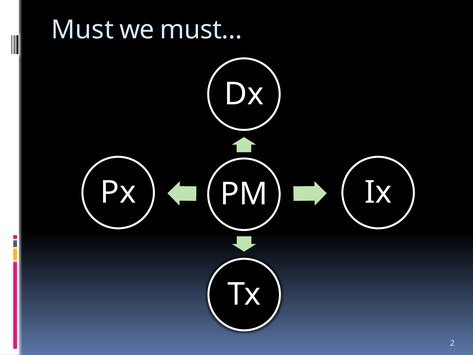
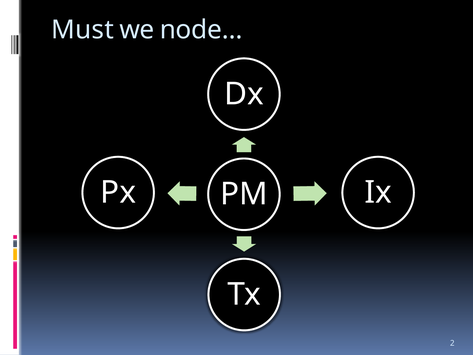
must…: must… -> node…
